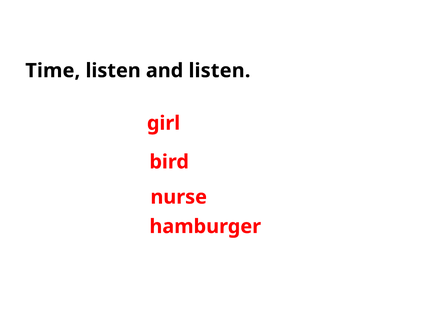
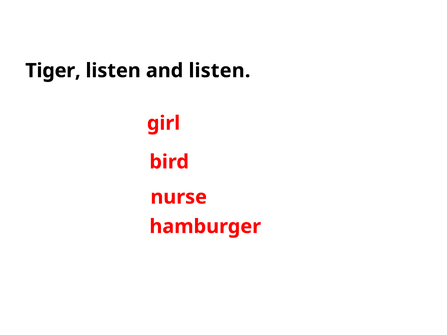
Time: Time -> Tiger
